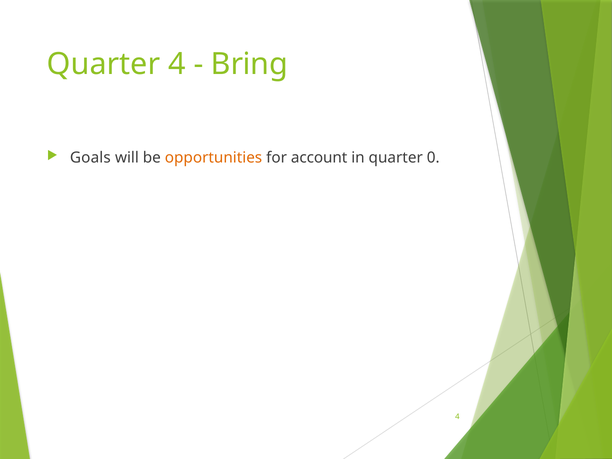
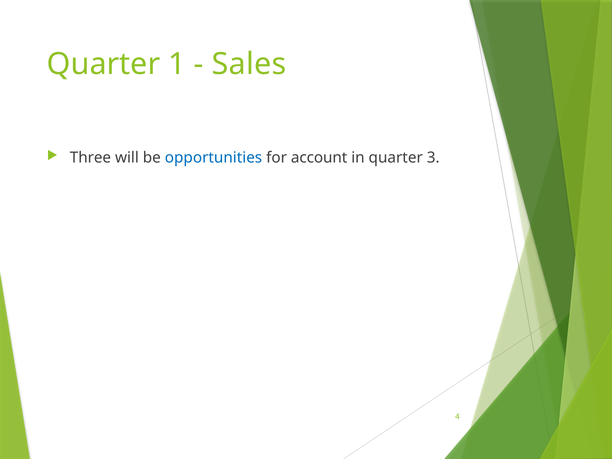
Quarter 4: 4 -> 1
Bring: Bring -> Sales
Goals: Goals -> Three
opportunities colour: orange -> blue
0: 0 -> 3
